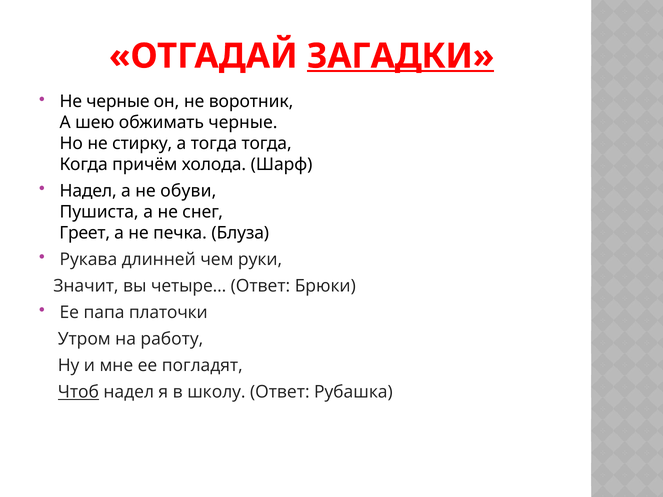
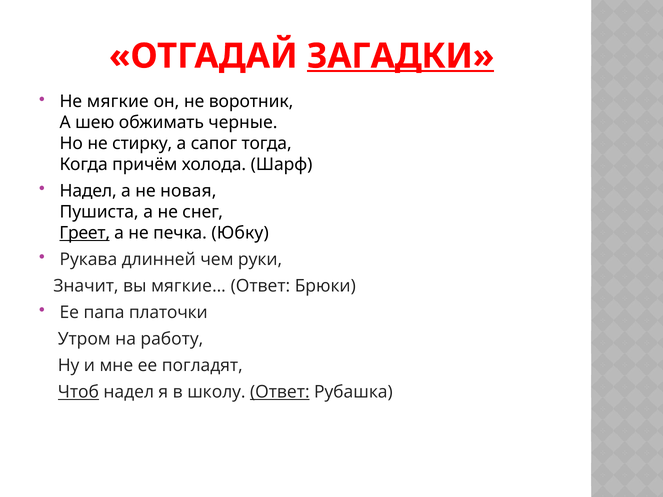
Не черные: черные -> мягкие
а тогда: тогда -> сапог
обуви: обуви -> новая
Греет underline: none -> present
Блуза: Блуза -> Юбку
четыре…: четыре… -> мягкие…
Ответ at (280, 392) underline: none -> present
